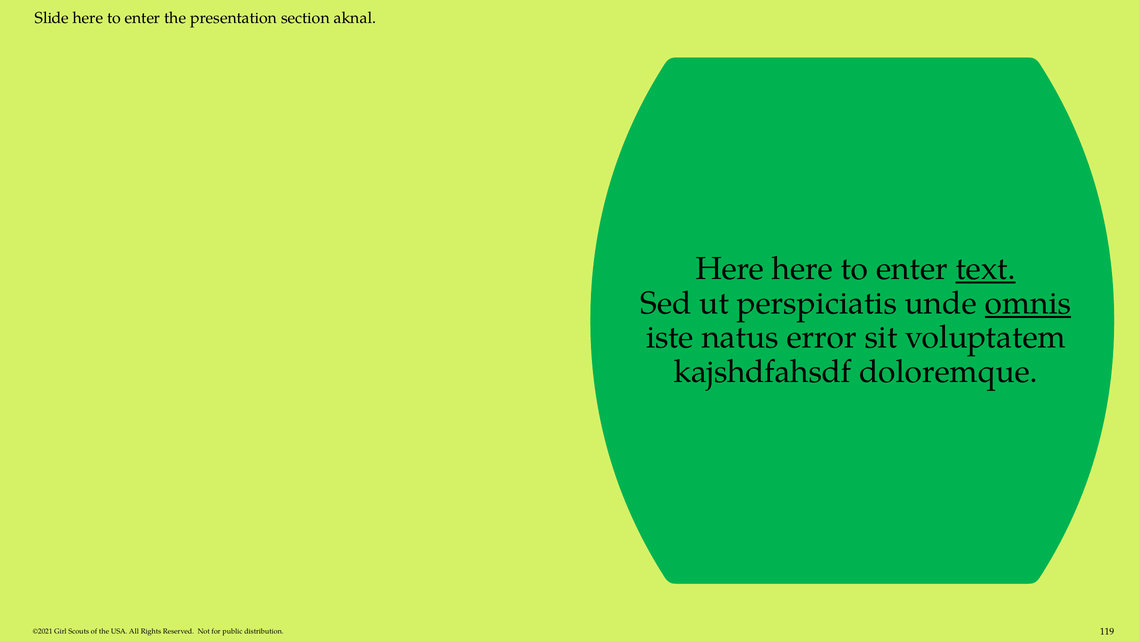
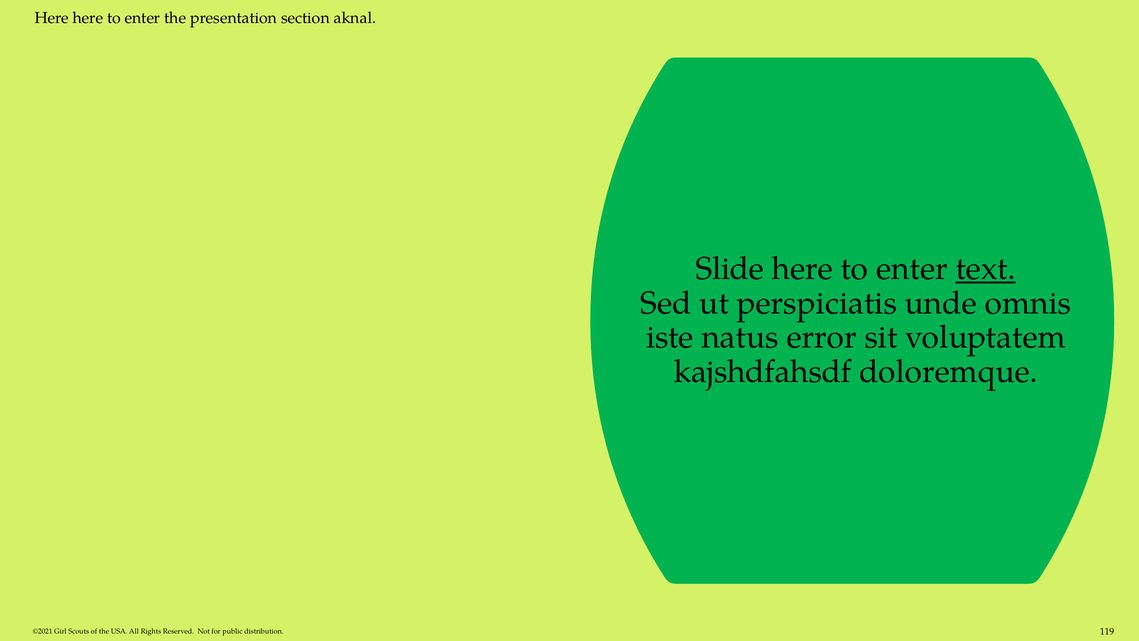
Slide at (52, 18): Slide -> Here
Here at (730, 269): Here -> Slide
omnis underline: present -> none
